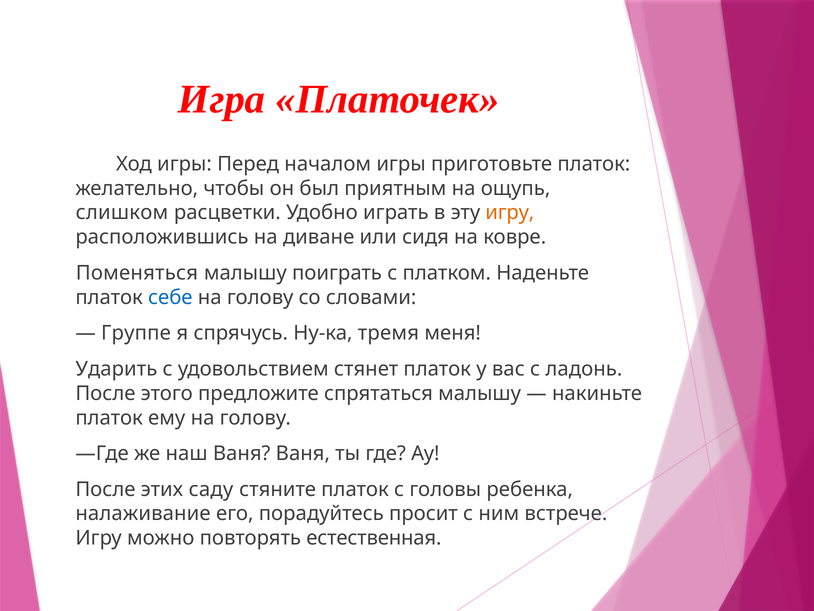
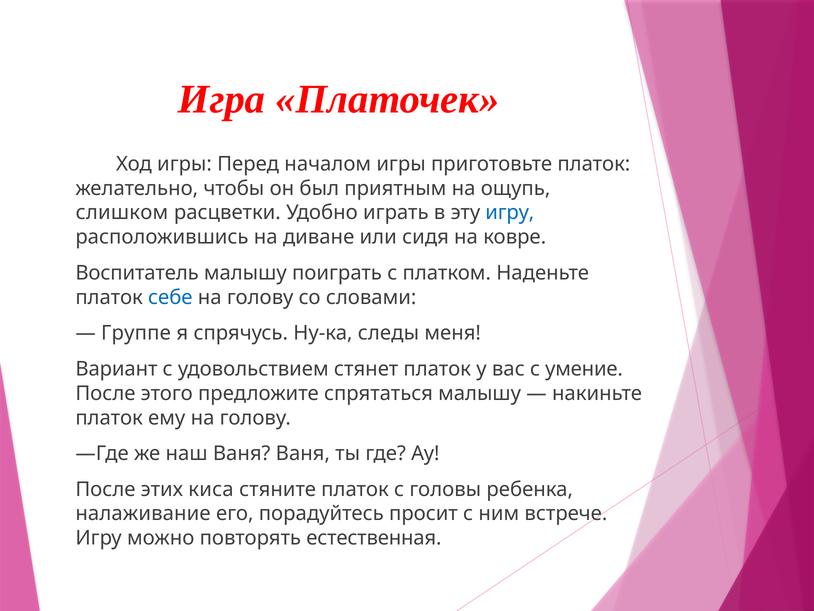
игру at (510, 213) colour: orange -> blue
Поменяться: Поменяться -> Воспитатель
тремя: тремя -> следы
Ударить: Ударить -> Вариант
ладонь: ладонь -> умение
саду: саду -> киса
